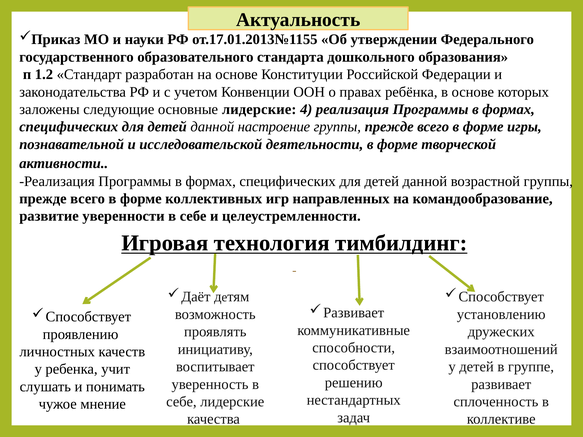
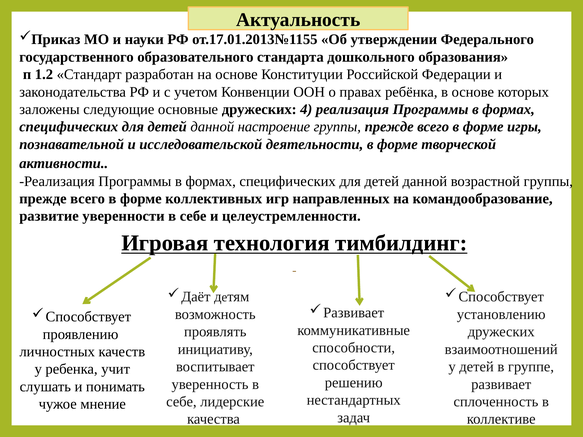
основные лидерские: лидерские -> дружеских
